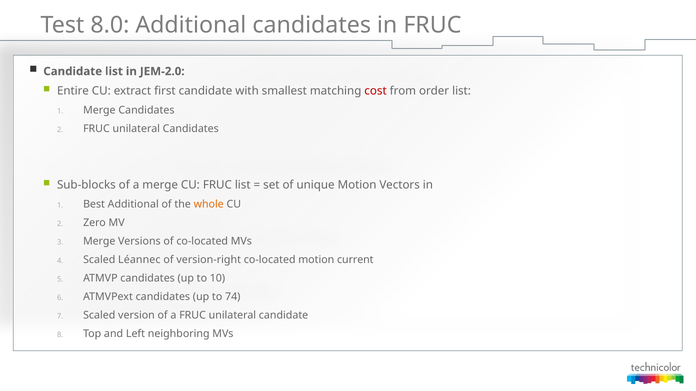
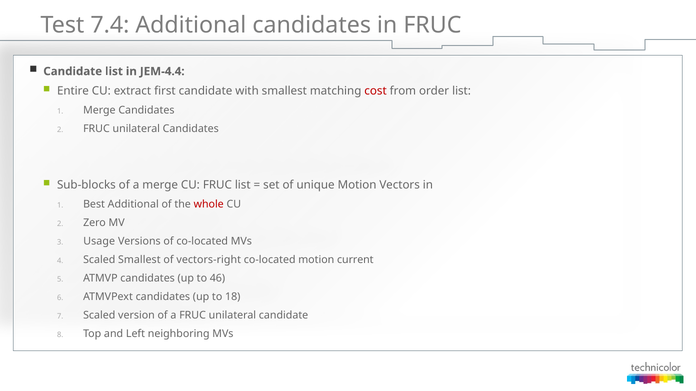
8.0: 8.0 -> 7.4
JEM-2.0: JEM-2.0 -> JEM-4.4
whole colour: orange -> red
Merge at (99, 241): Merge -> Usage
Scaled Léannec: Léannec -> Smallest
version-right: version-right -> vectors-right
10: 10 -> 46
74: 74 -> 18
